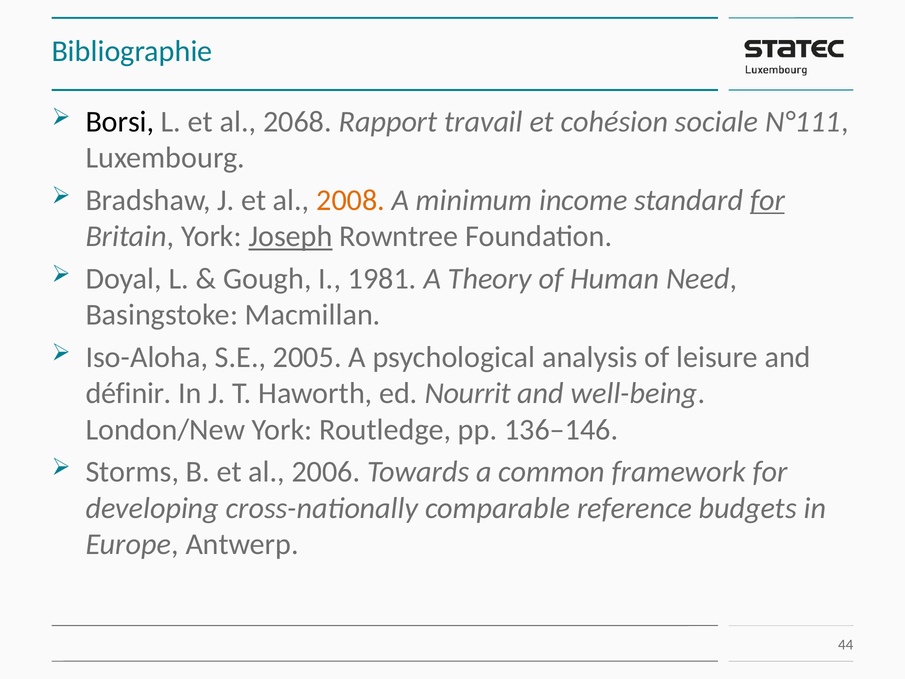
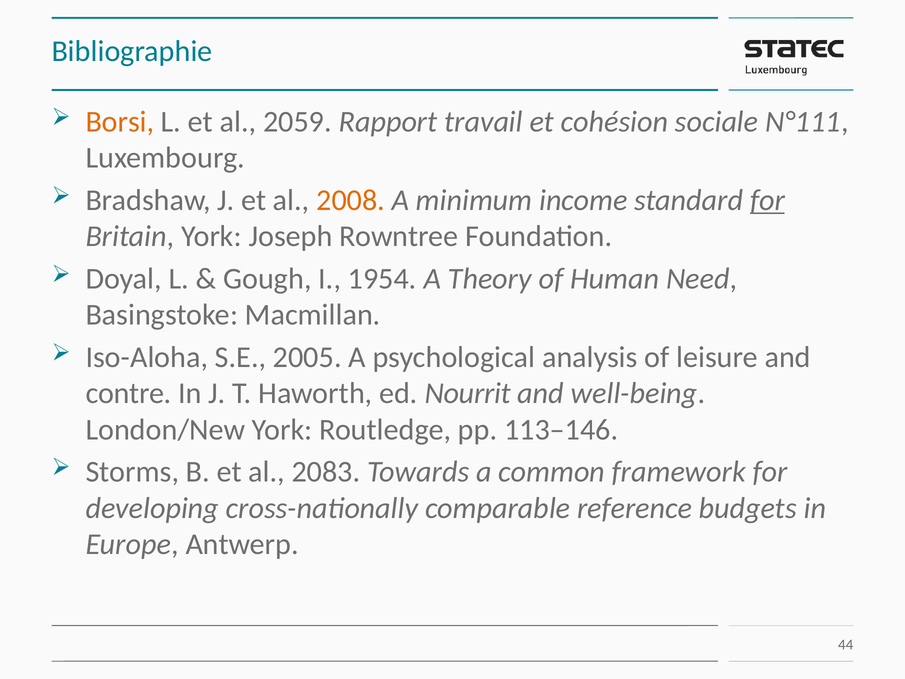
Borsi colour: black -> orange
2068: 2068 -> 2059
Joseph underline: present -> none
1981: 1981 -> 1954
définir: définir -> contre
136–146: 136–146 -> 113–146
2006: 2006 -> 2083
